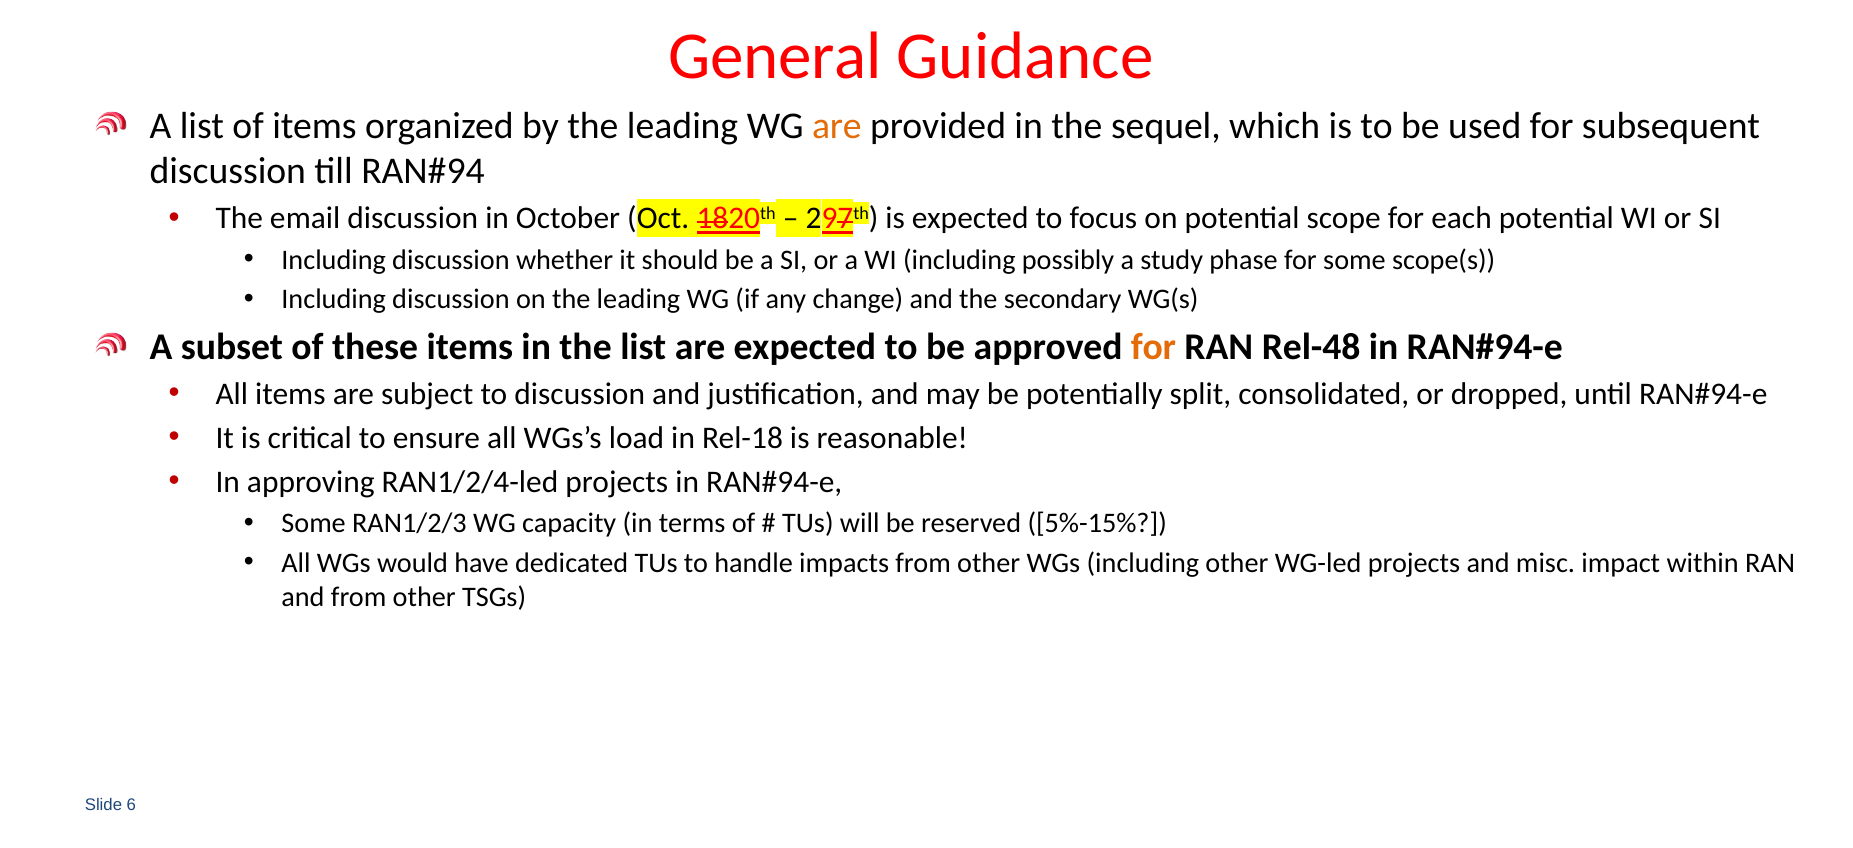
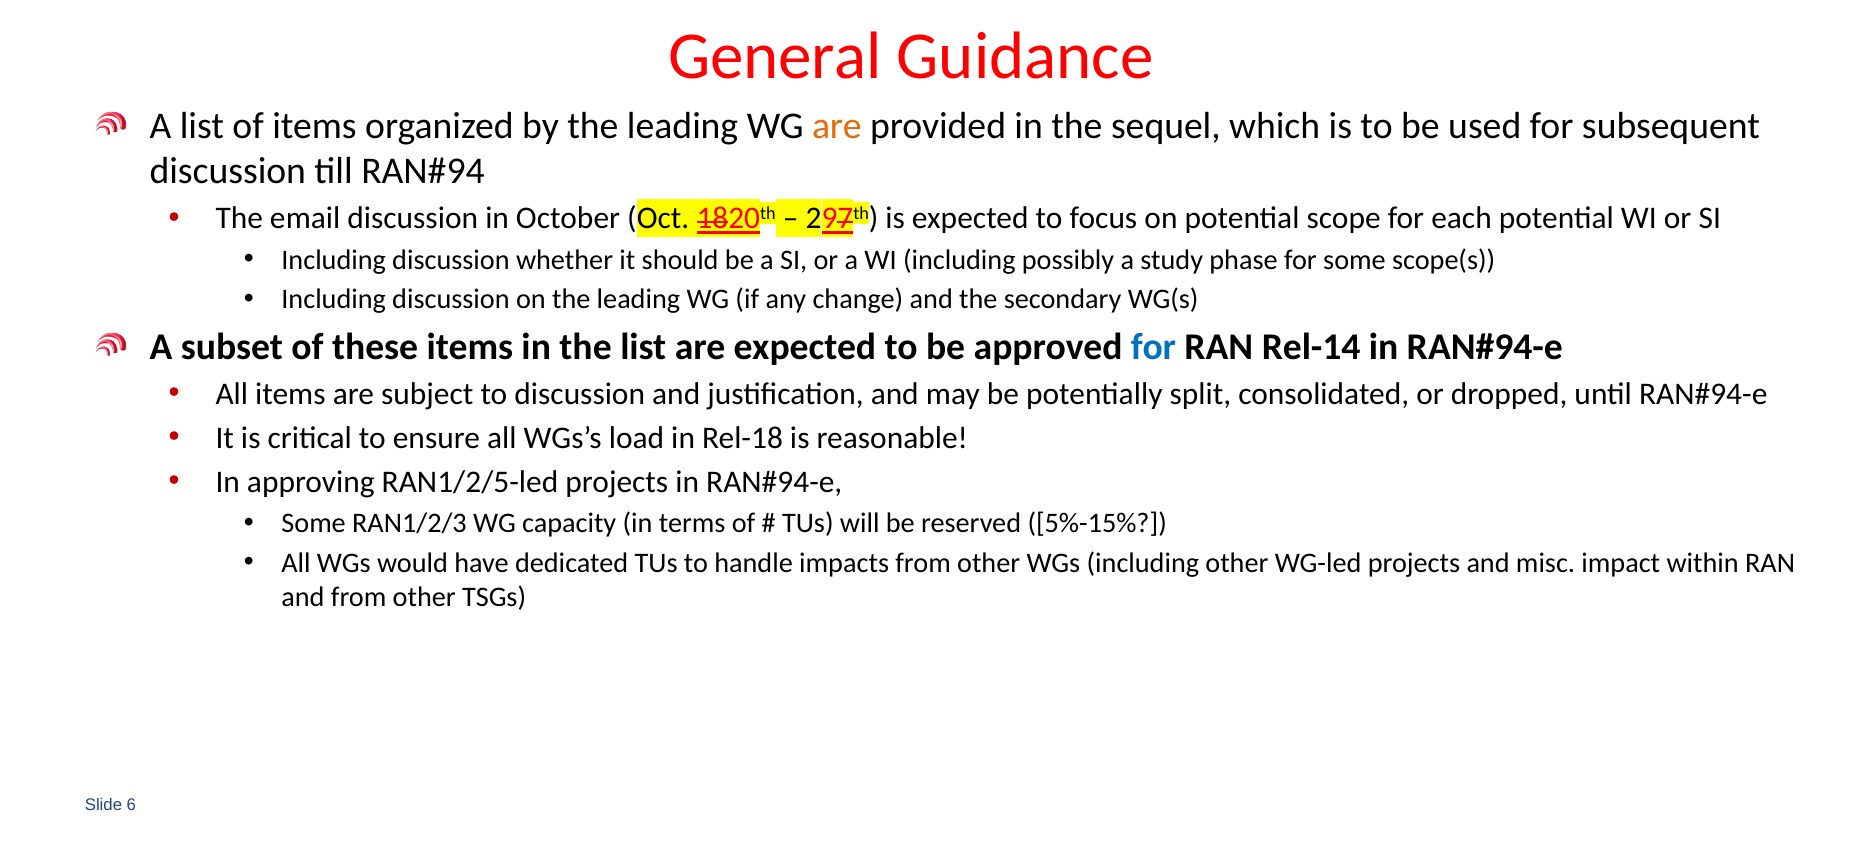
for at (1154, 347) colour: orange -> blue
Rel-48: Rel-48 -> Rel-14
RAN1/2/4-led: RAN1/2/4-led -> RAN1/2/5-led
